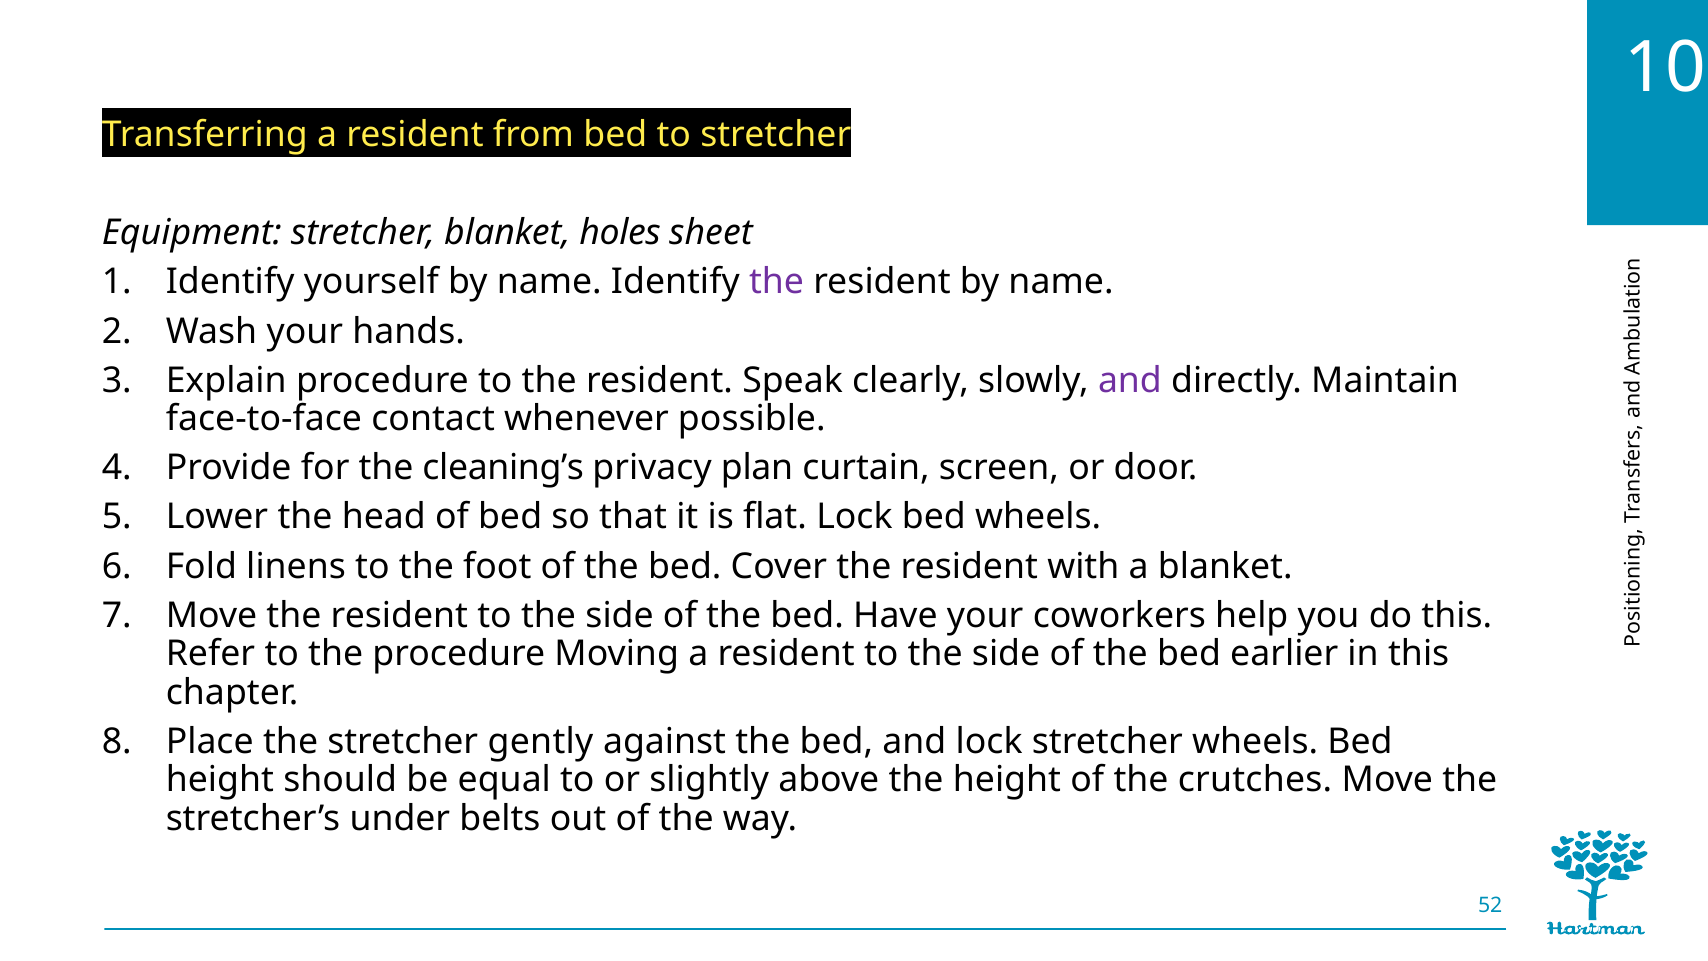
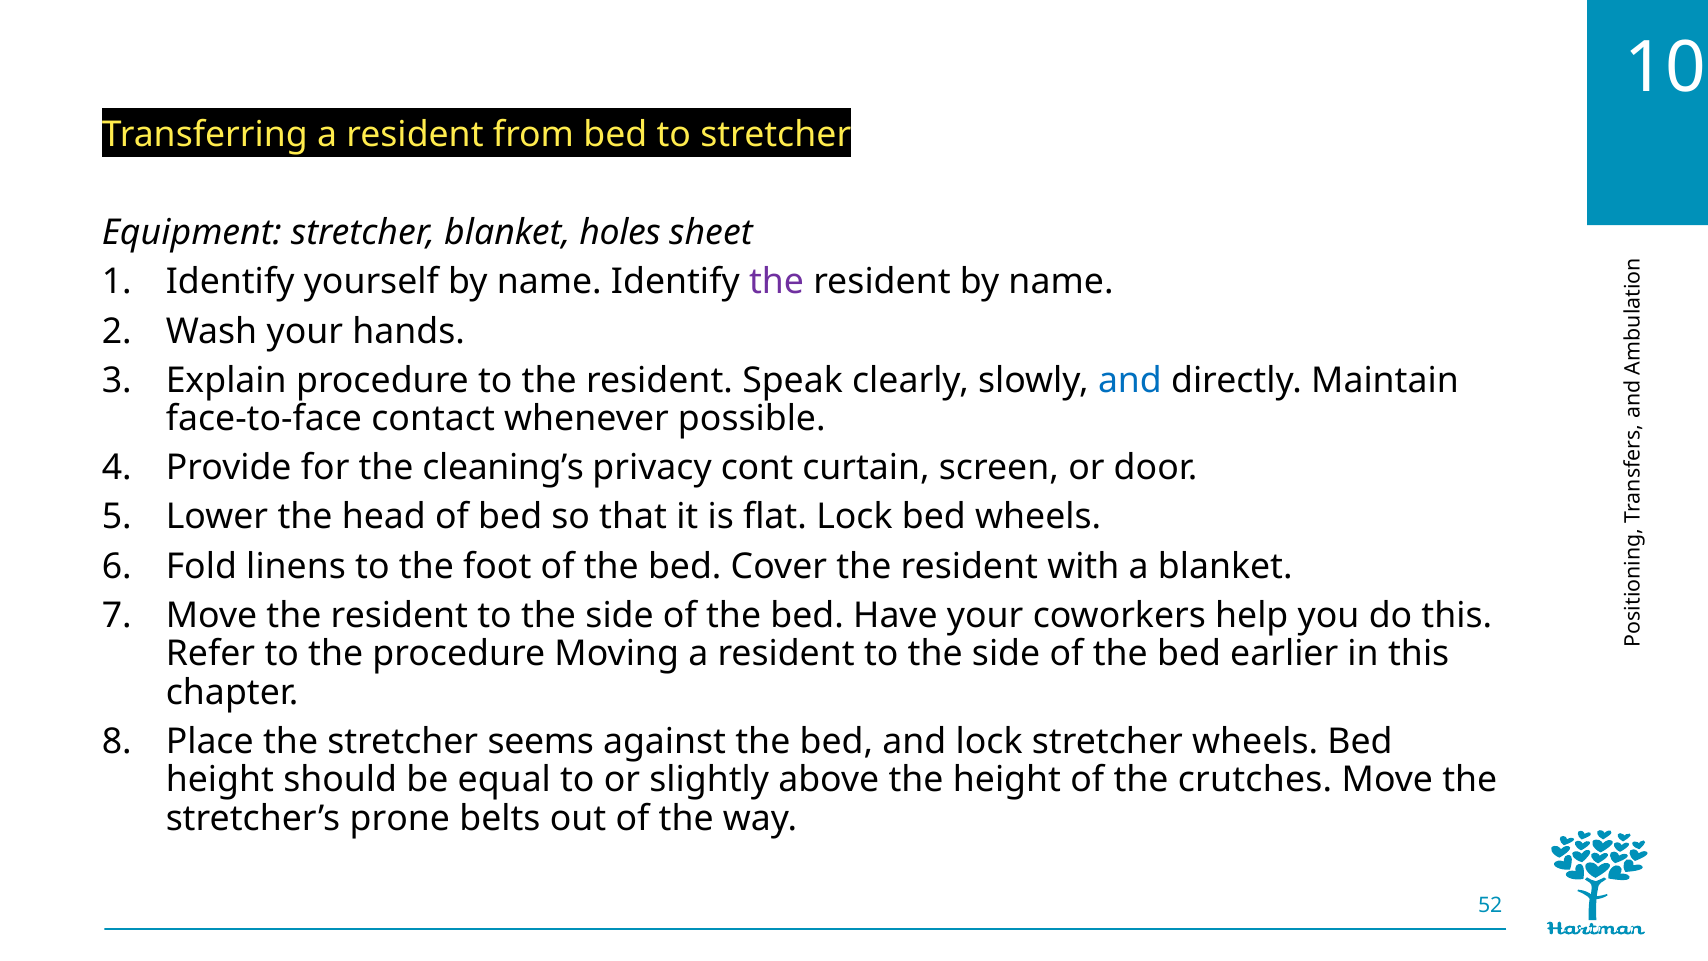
and at (1130, 380) colour: purple -> blue
plan: plan -> cont
gently: gently -> seems
under: under -> prone
